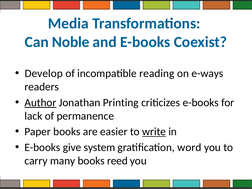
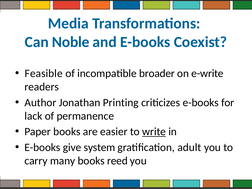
Develop: Develop -> Feasible
reading: reading -> broader
e-ways: e-ways -> e-write
Author underline: present -> none
word: word -> adult
